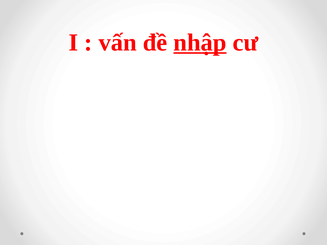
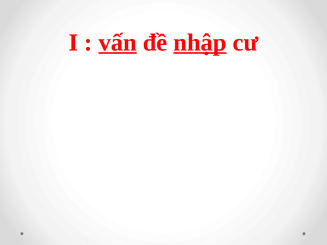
vấn underline: none -> present
